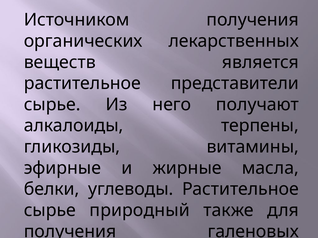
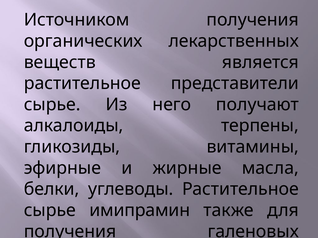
природный: природный -> имипрамин
